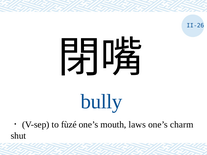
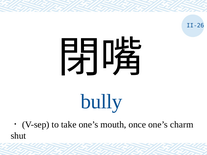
fùzé: fùzé -> take
laws: laws -> once
